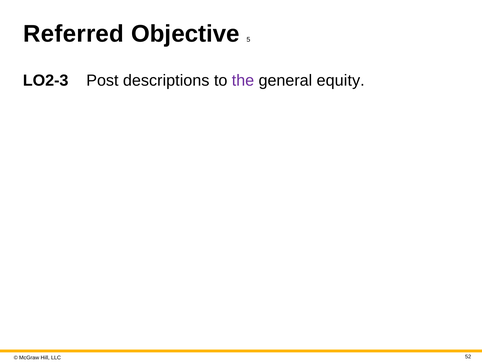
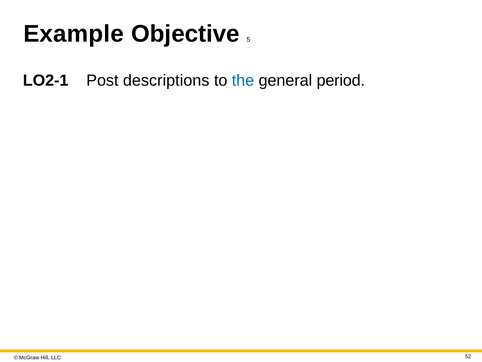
Referred: Referred -> Example
LO2-3: LO2-3 -> LO2-1
the colour: purple -> blue
equity: equity -> period
